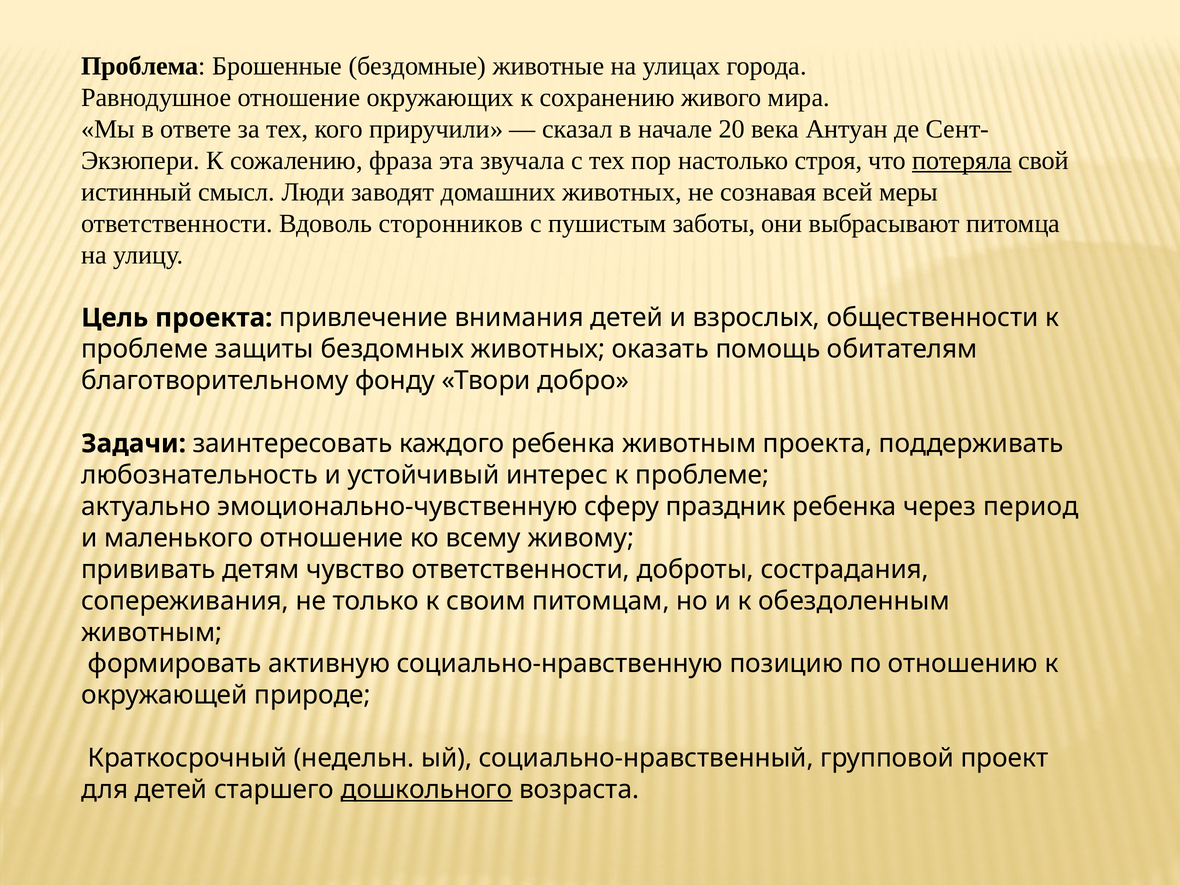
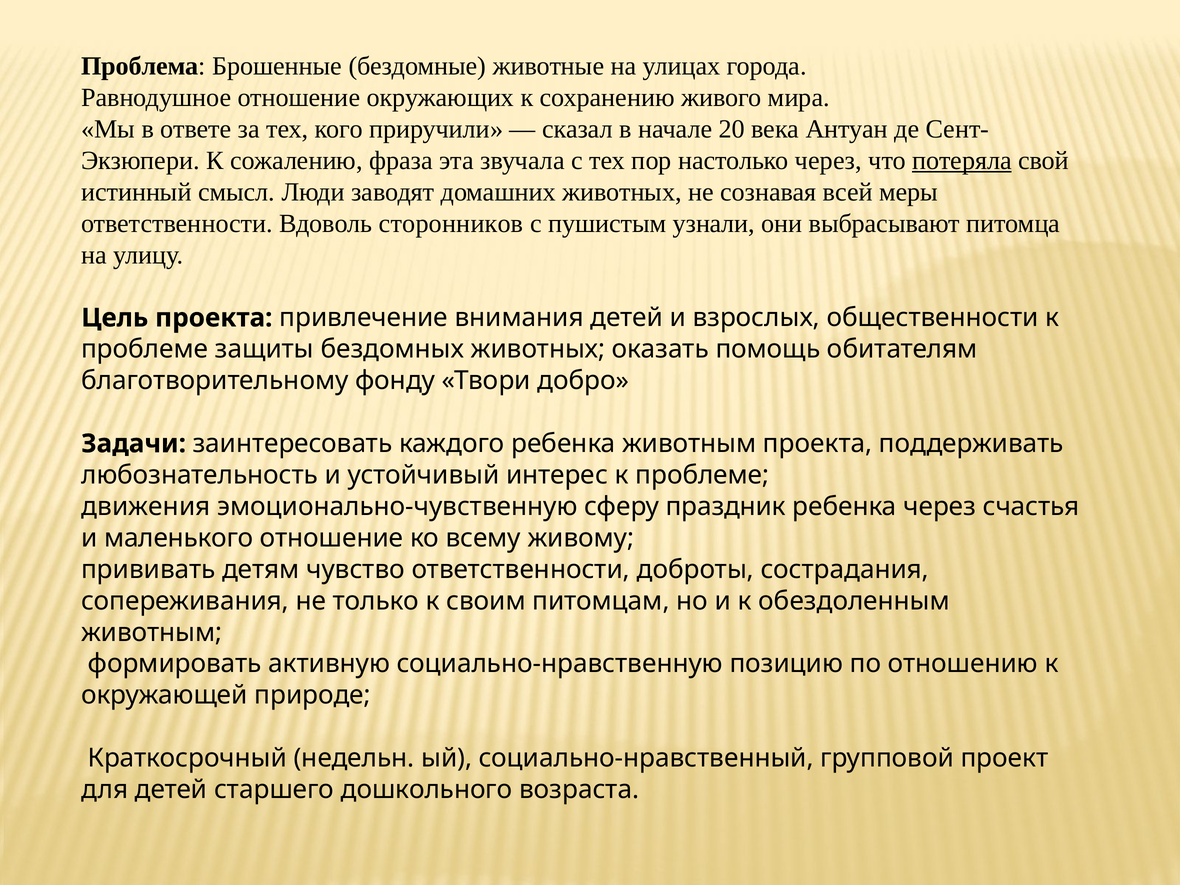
настолько строя: строя -> через
заботы: заботы -> узнали
актуально: актуально -> движения
период: период -> счастья
дошкольного underline: present -> none
